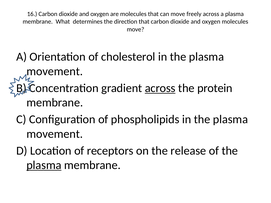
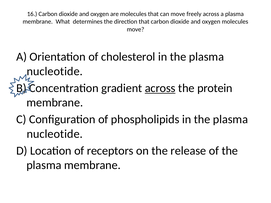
movement at (55, 71): movement -> nucleotide
movement at (55, 134): movement -> nucleotide
plasma at (44, 165) underline: present -> none
